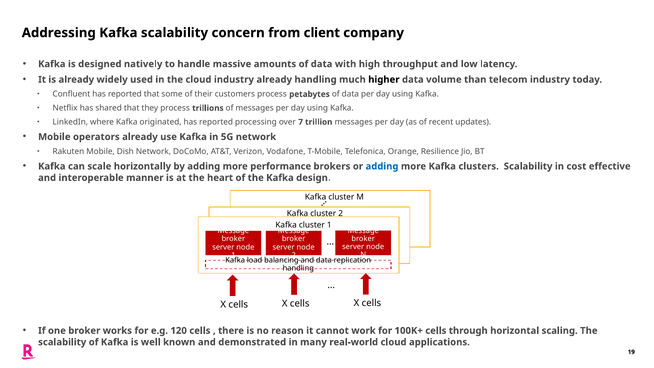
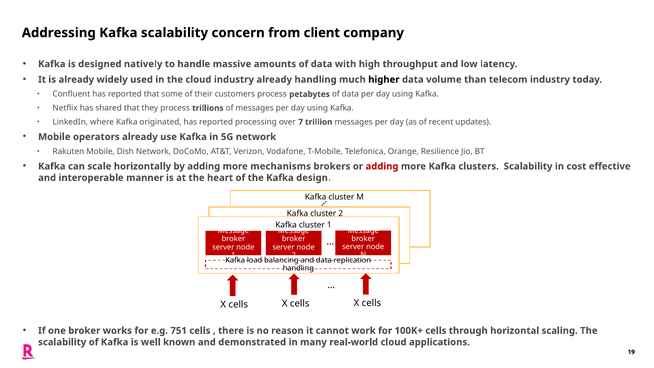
performance: performance -> mechanisms
adding at (382, 166) colour: blue -> red
120: 120 -> 751
